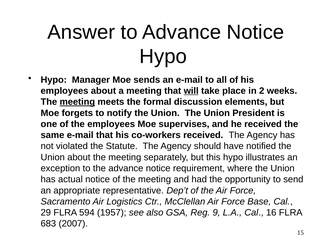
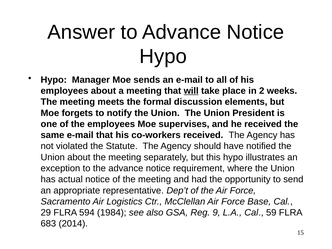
meeting at (77, 102) underline: present -> none
1957: 1957 -> 1984
16: 16 -> 59
2007: 2007 -> 2014
